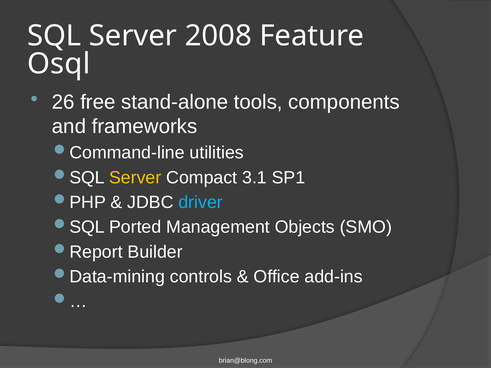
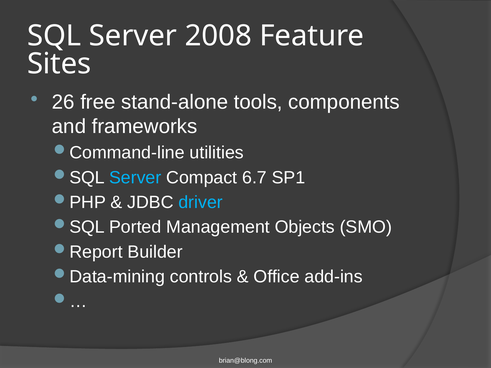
Osql: Osql -> Sites
Server at (135, 178) colour: yellow -> light blue
3.1: 3.1 -> 6.7
